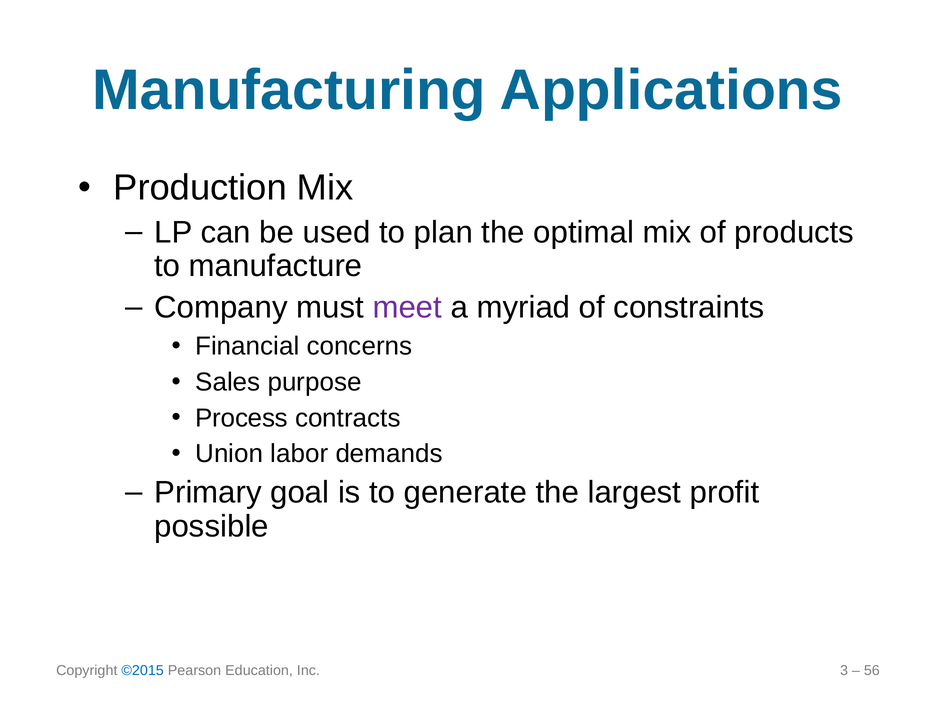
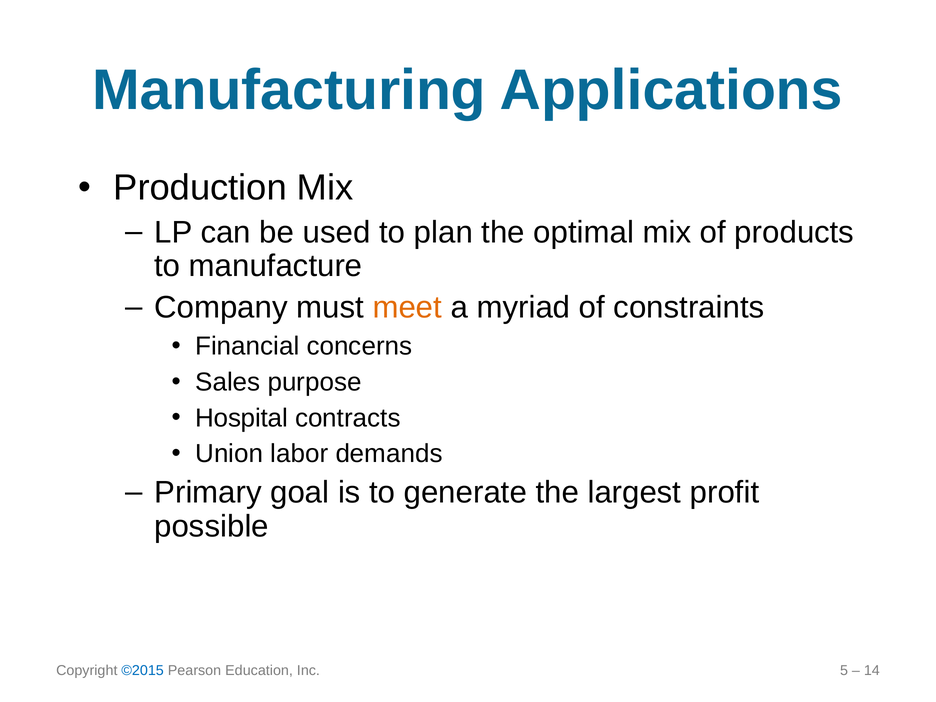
meet colour: purple -> orange
Process: Process -> Hospital
3: 3 -> 5
56: 56 -> 14
